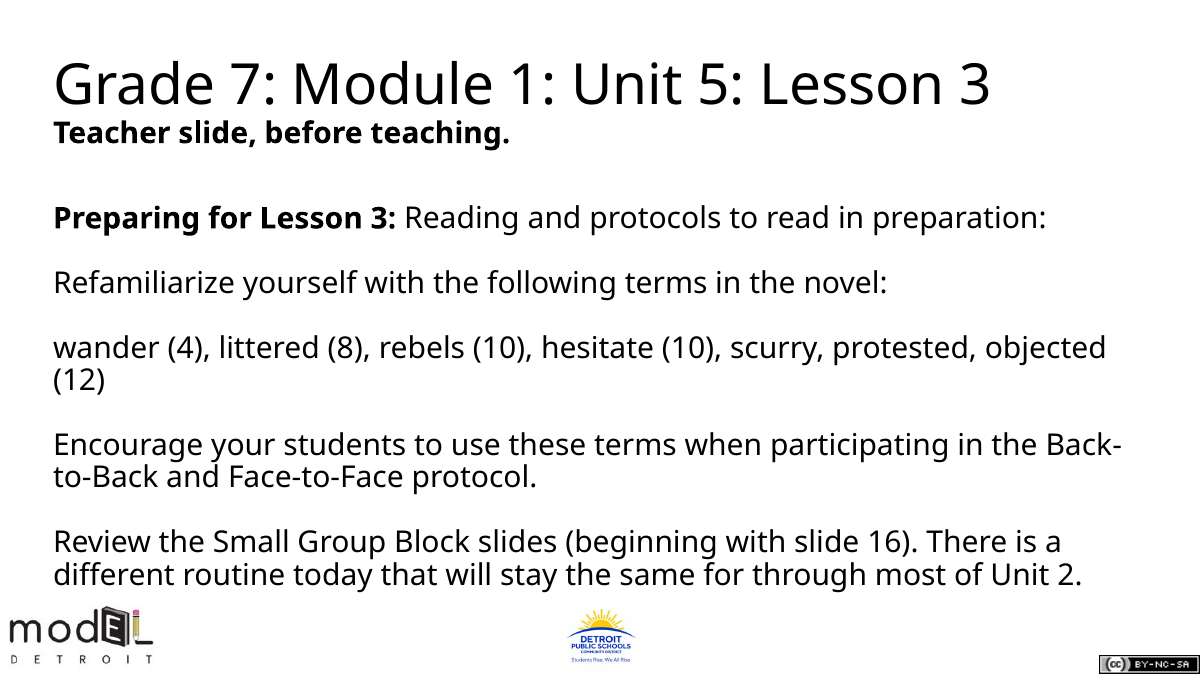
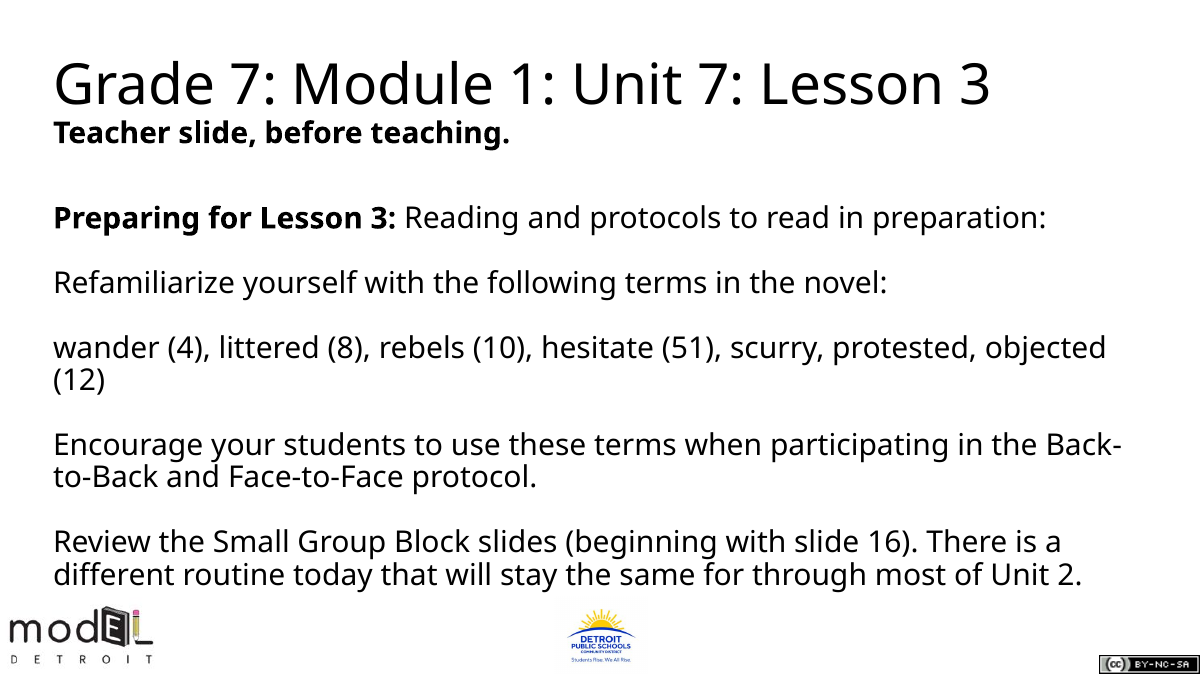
Unit 5: 5 -> 7
hesitate 10: 10 -> 51
